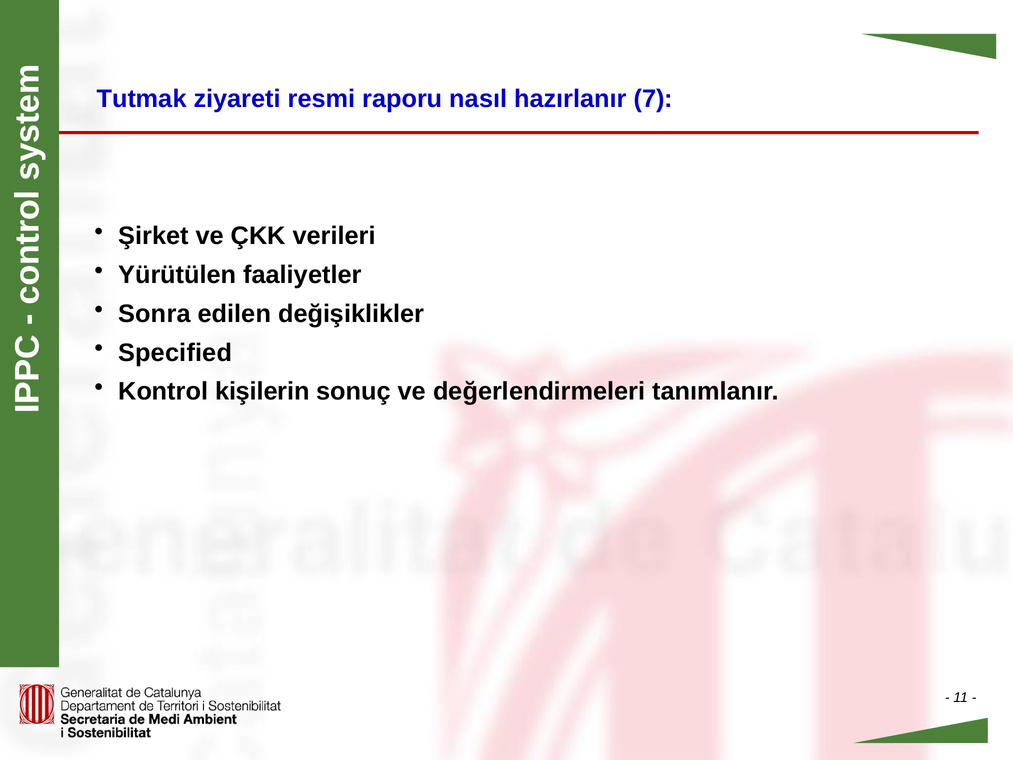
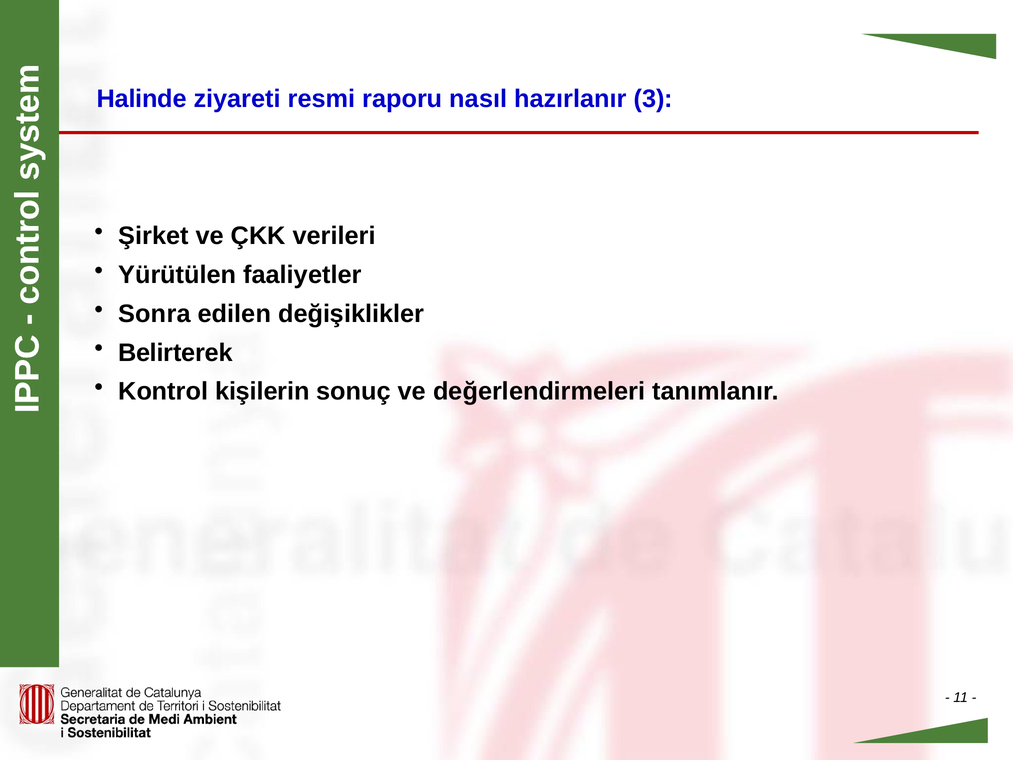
Tutmak: Tutmak -> Halinde
7: 7 -> 3
Specified: Specified -> Belirterek
